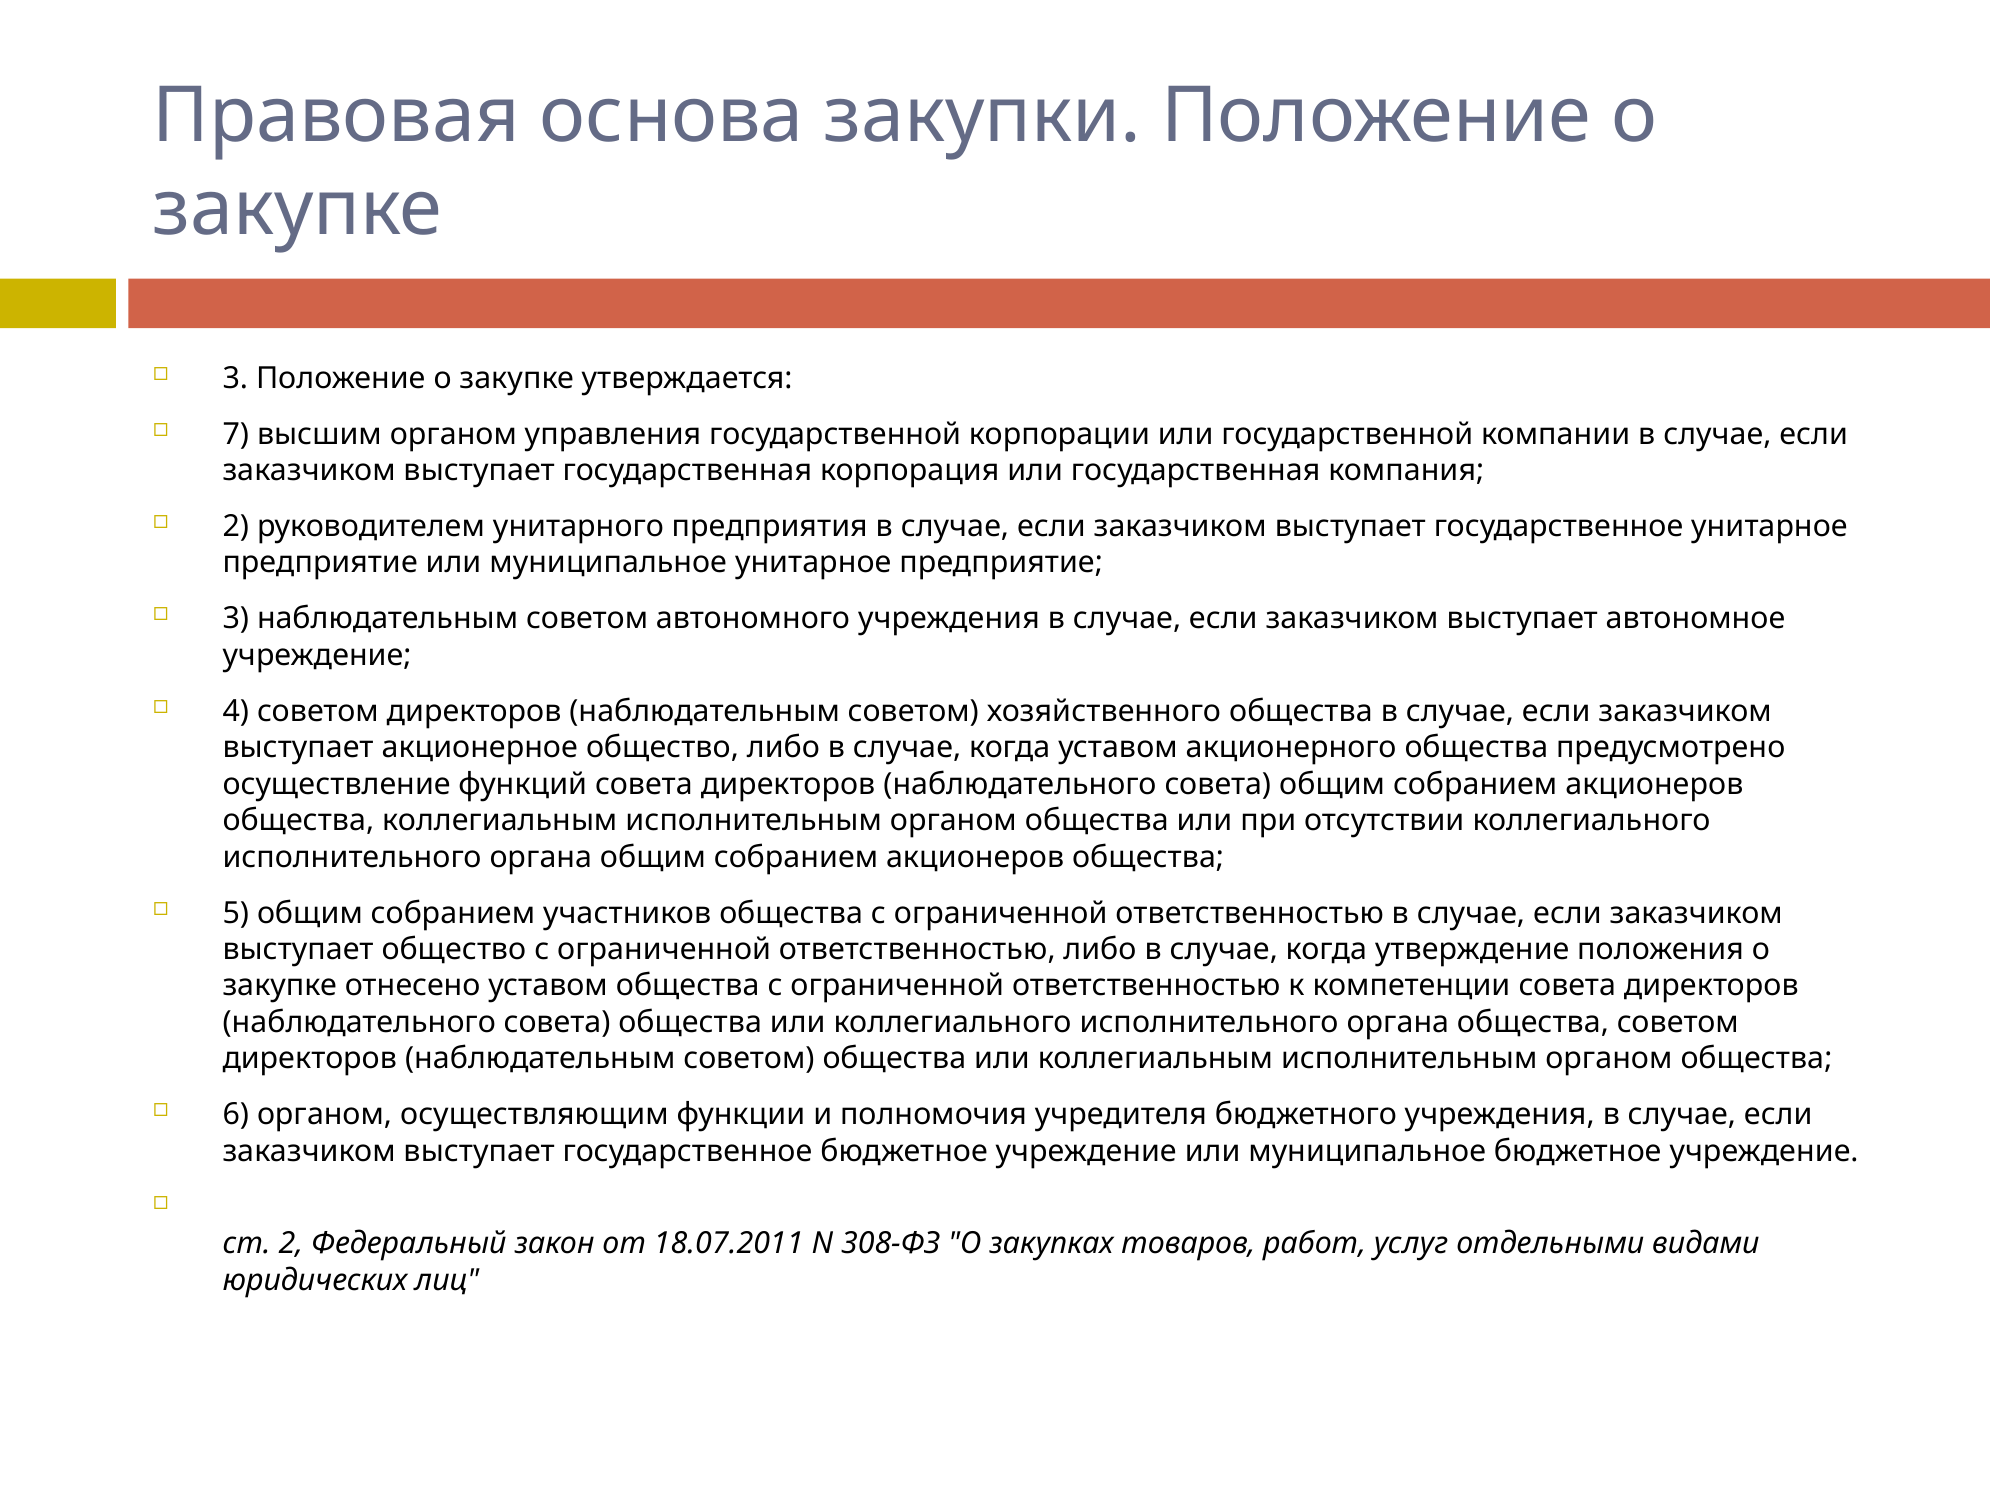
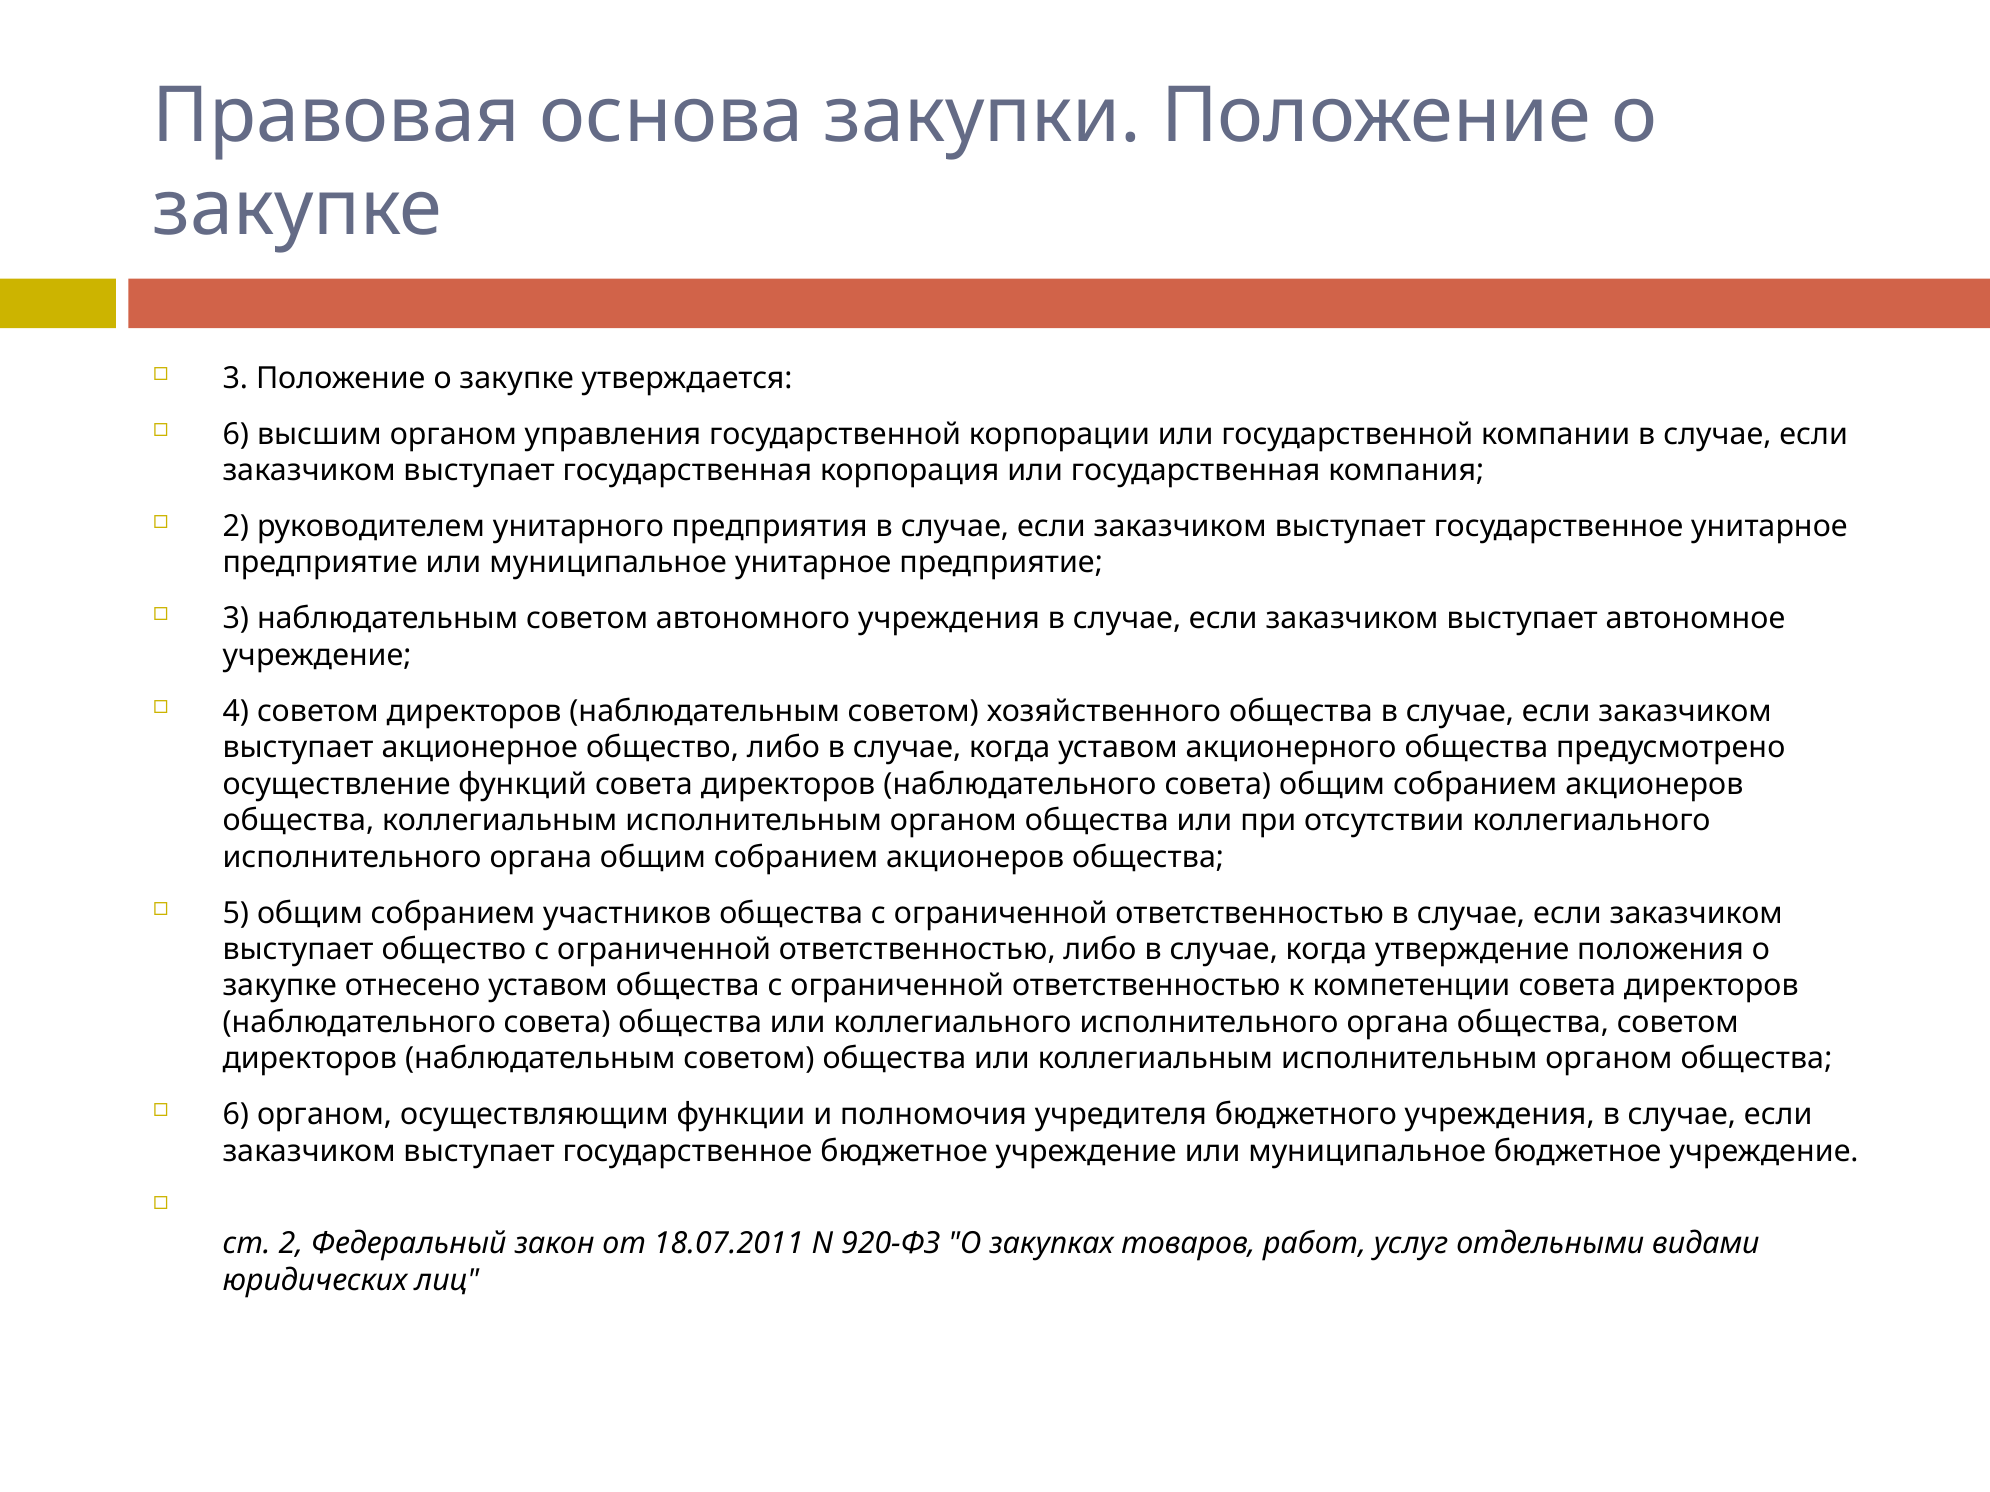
7 at (236, 434): 7 -> 6
308-ФЗ: 308-ФЗ -> 920-ФЗ
